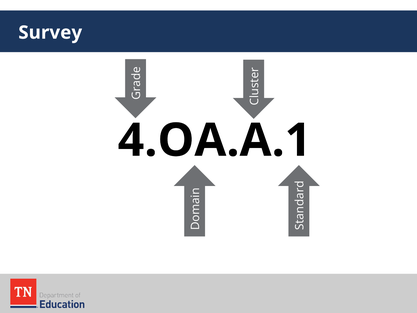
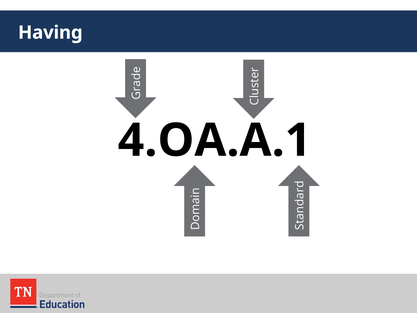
Survey: Survey -> Having
